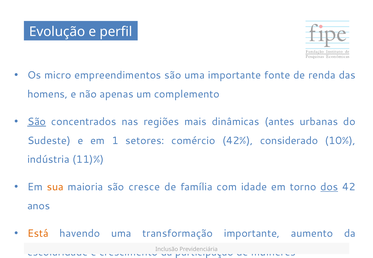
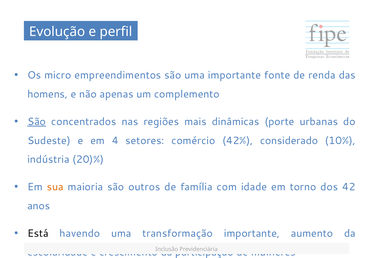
antes: antes -> porte
1: 1 -> 4
11)%: 11)% -> 20)%
cresce: cresce -> outros
dos underline: present -> none
Está colour: orange -> black
